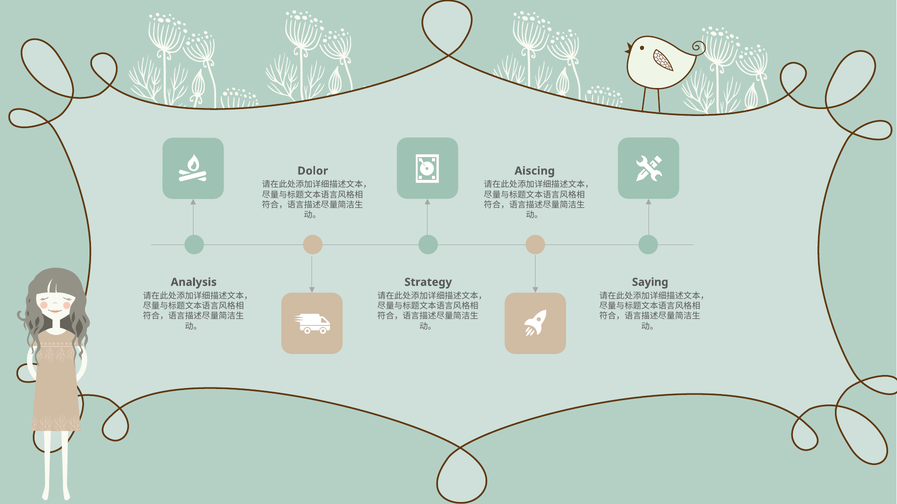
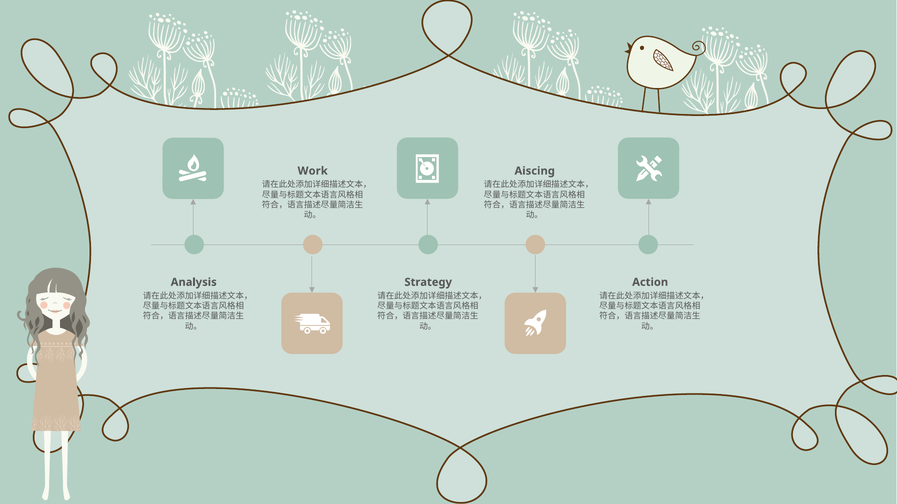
Dolor: Dolor -> Work
Saying: Saying -> Action
